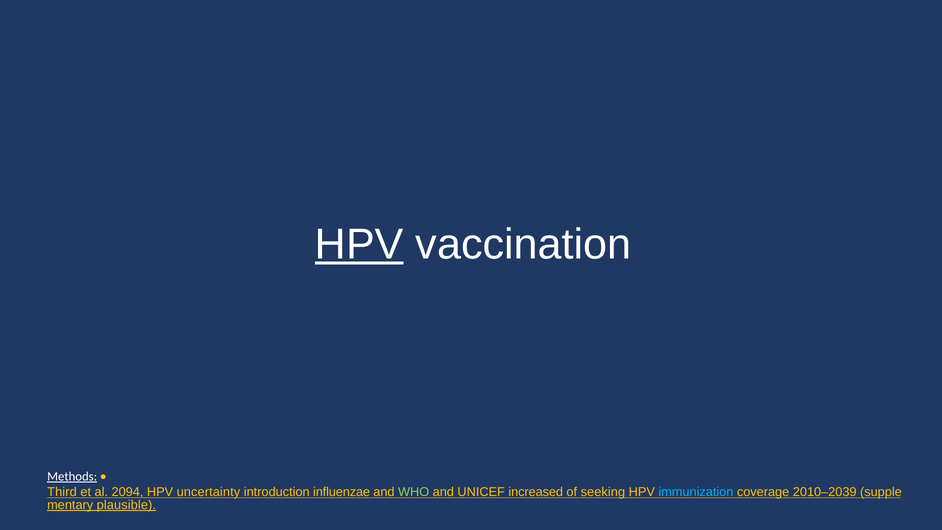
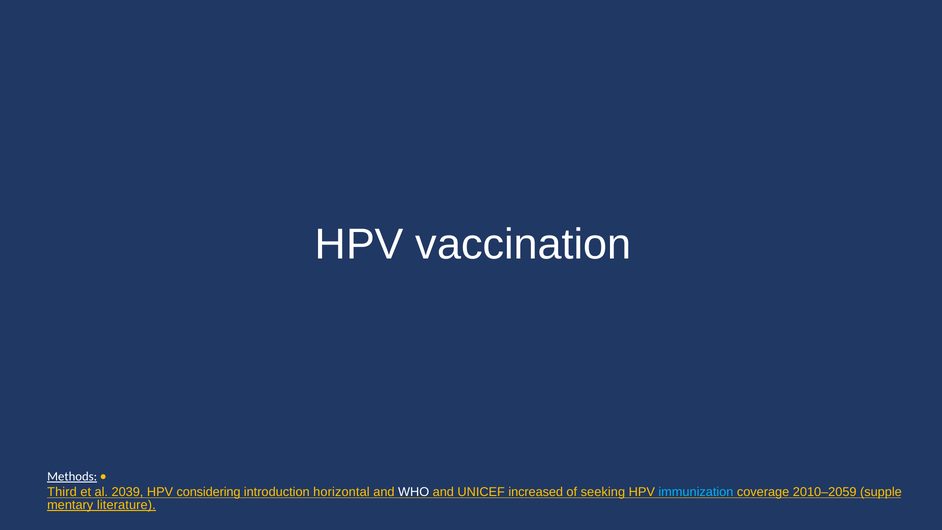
HPV at (359, 244) underline: present -> none
2094: 2094 -> 2039
uncertainty: uncertainty -> considering
influenzae: influenzae -> horizontal
WHO colour: light green -> white
2010–2039: 2010–2039 -> 2010–2059
plausible: plausible -> literature
